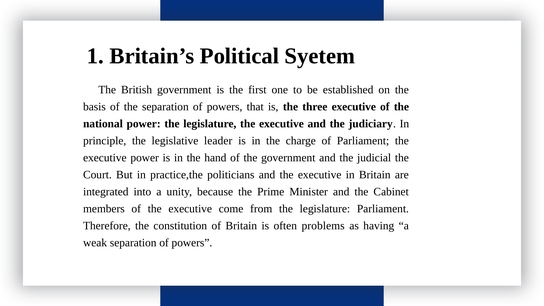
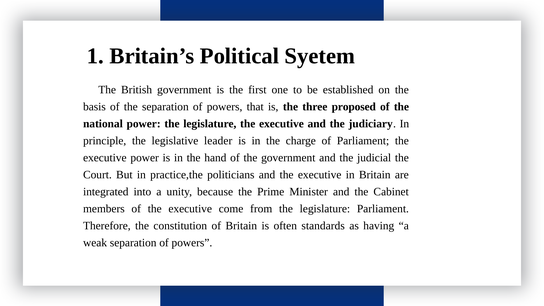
three executive: executive -> proposed
problems: problems -> standards
